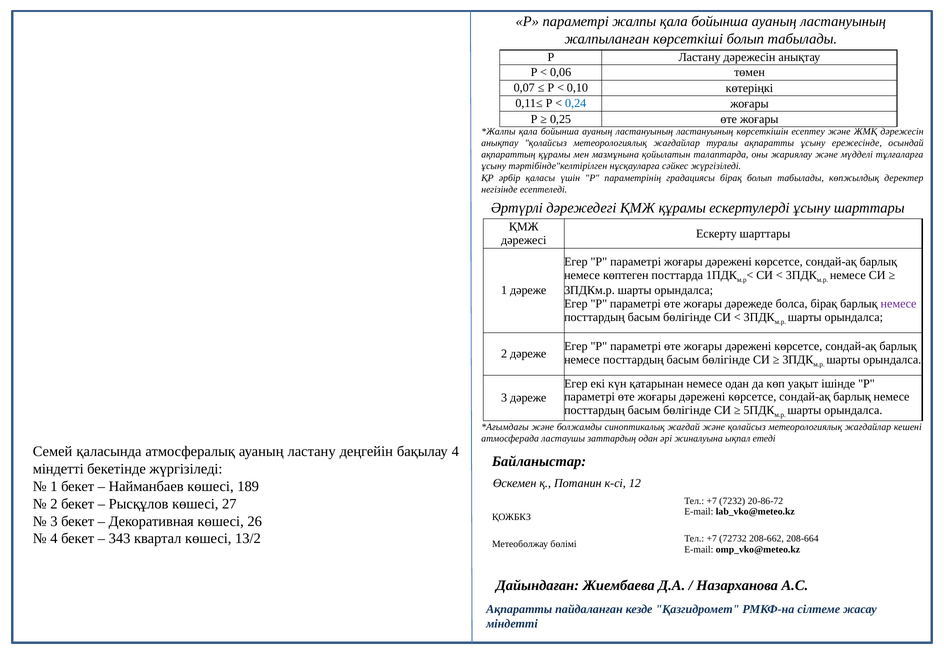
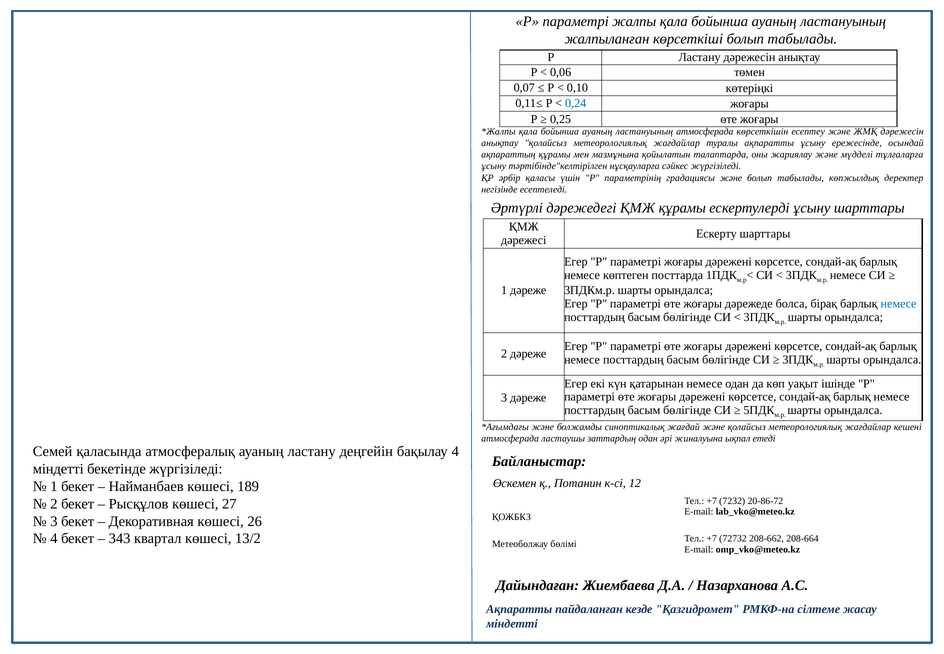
ластануының ластануының: ластануының -> атмосферада
градациясы бірақ: бірақ -> және
немесе at (899, 304) colour: purple -> blue
